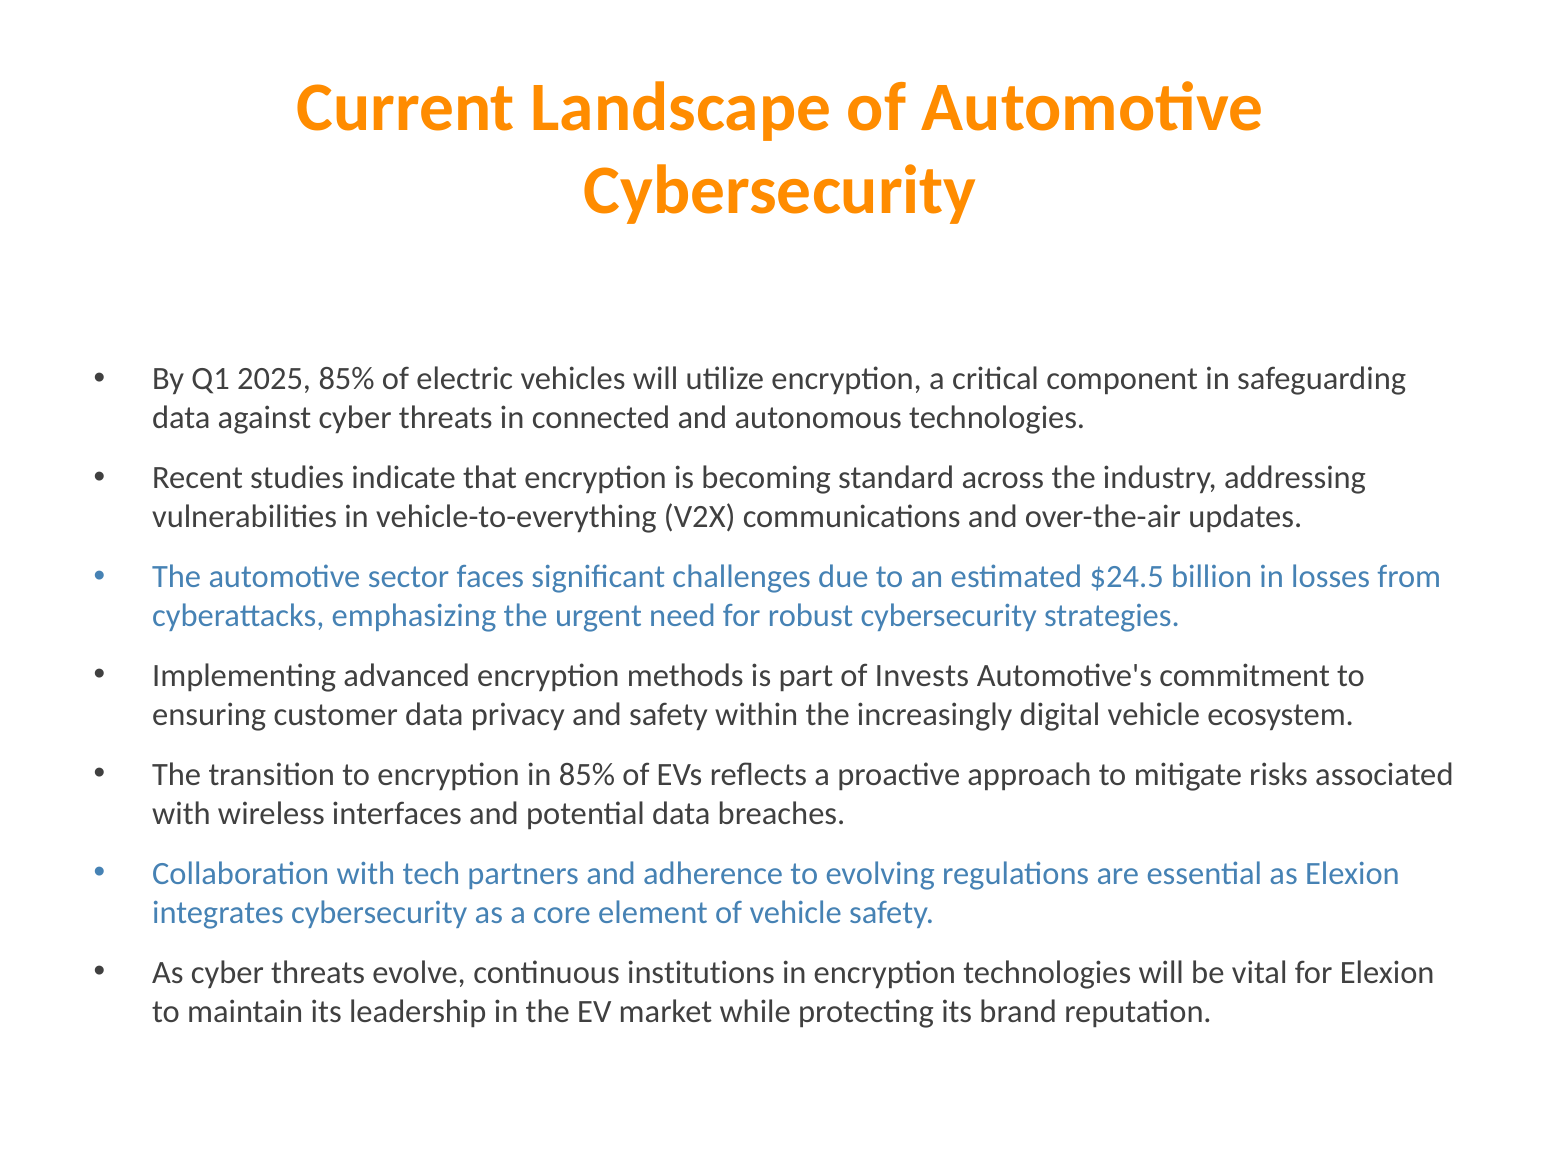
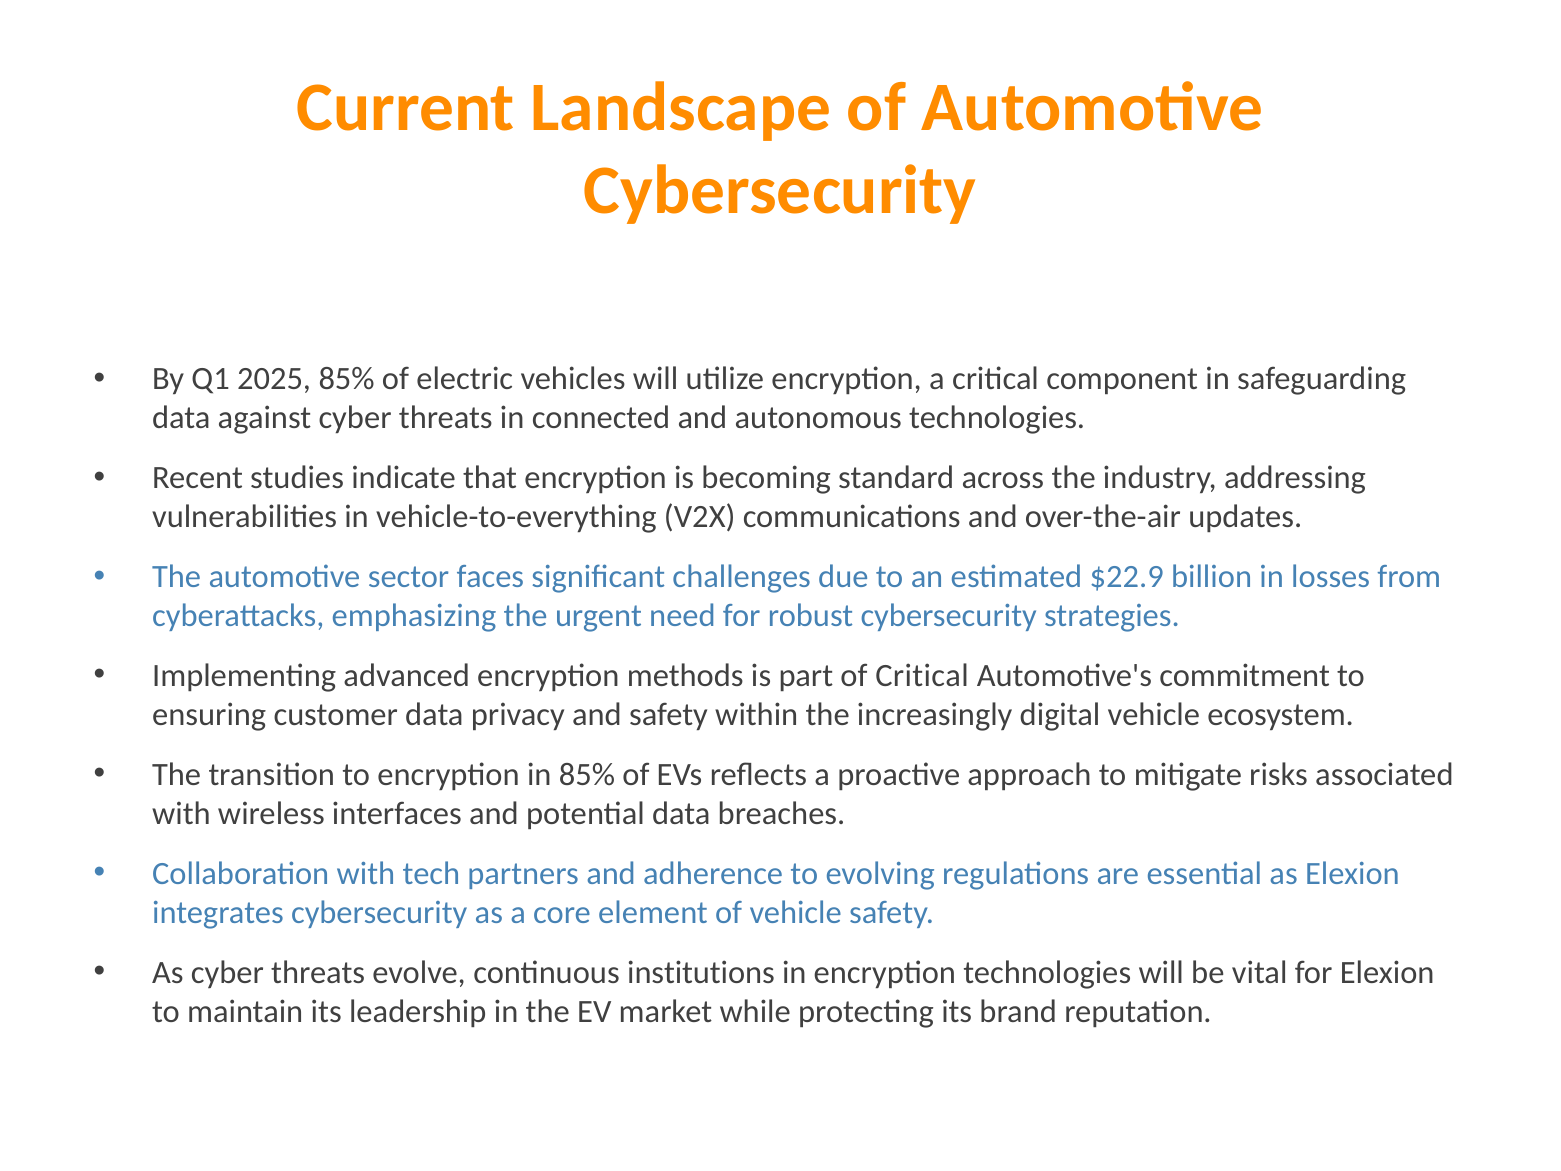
$24.5: $24.5 -> $22.9
of Invests: Invests -> Critical
